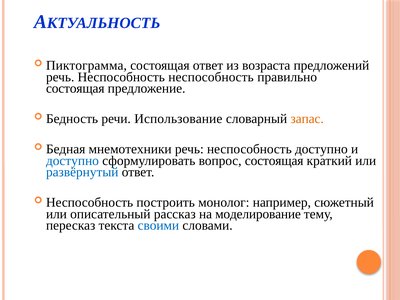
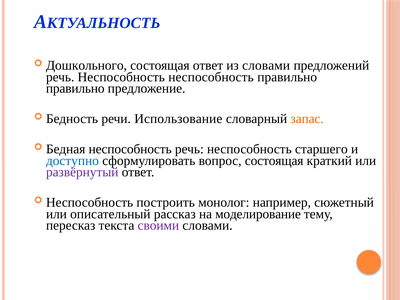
Пиктограмма: Пиктограмма -> Дошкольного
из возраста: возраста -> словами
состоящая at (75, 89): состоящая -> правильно
Бедная мнемотехники: мнемотехники -> неспособность
неспособность доступно: доступно -> старшего
развёрнутый colour: blue -> purple
своими colour: blue -> purple
